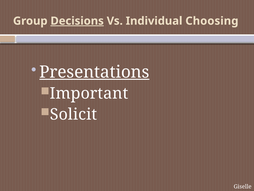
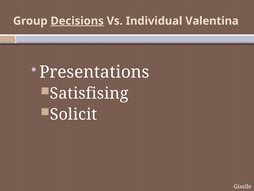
Choosing: Choosing -> Valentina
Presentations underline: present -> none
Important: Important -> Satisfising
